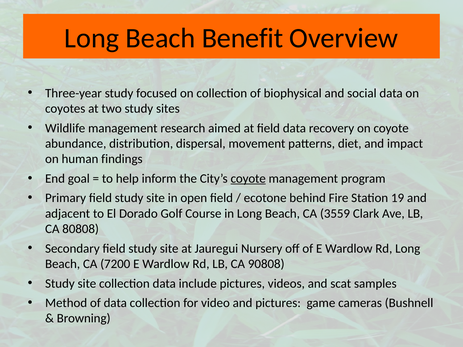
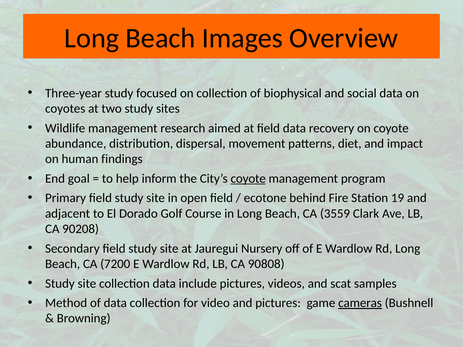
Benefit: Benefit -> Images
80808: 80808 -> 90208
cameras underline: none -> present
